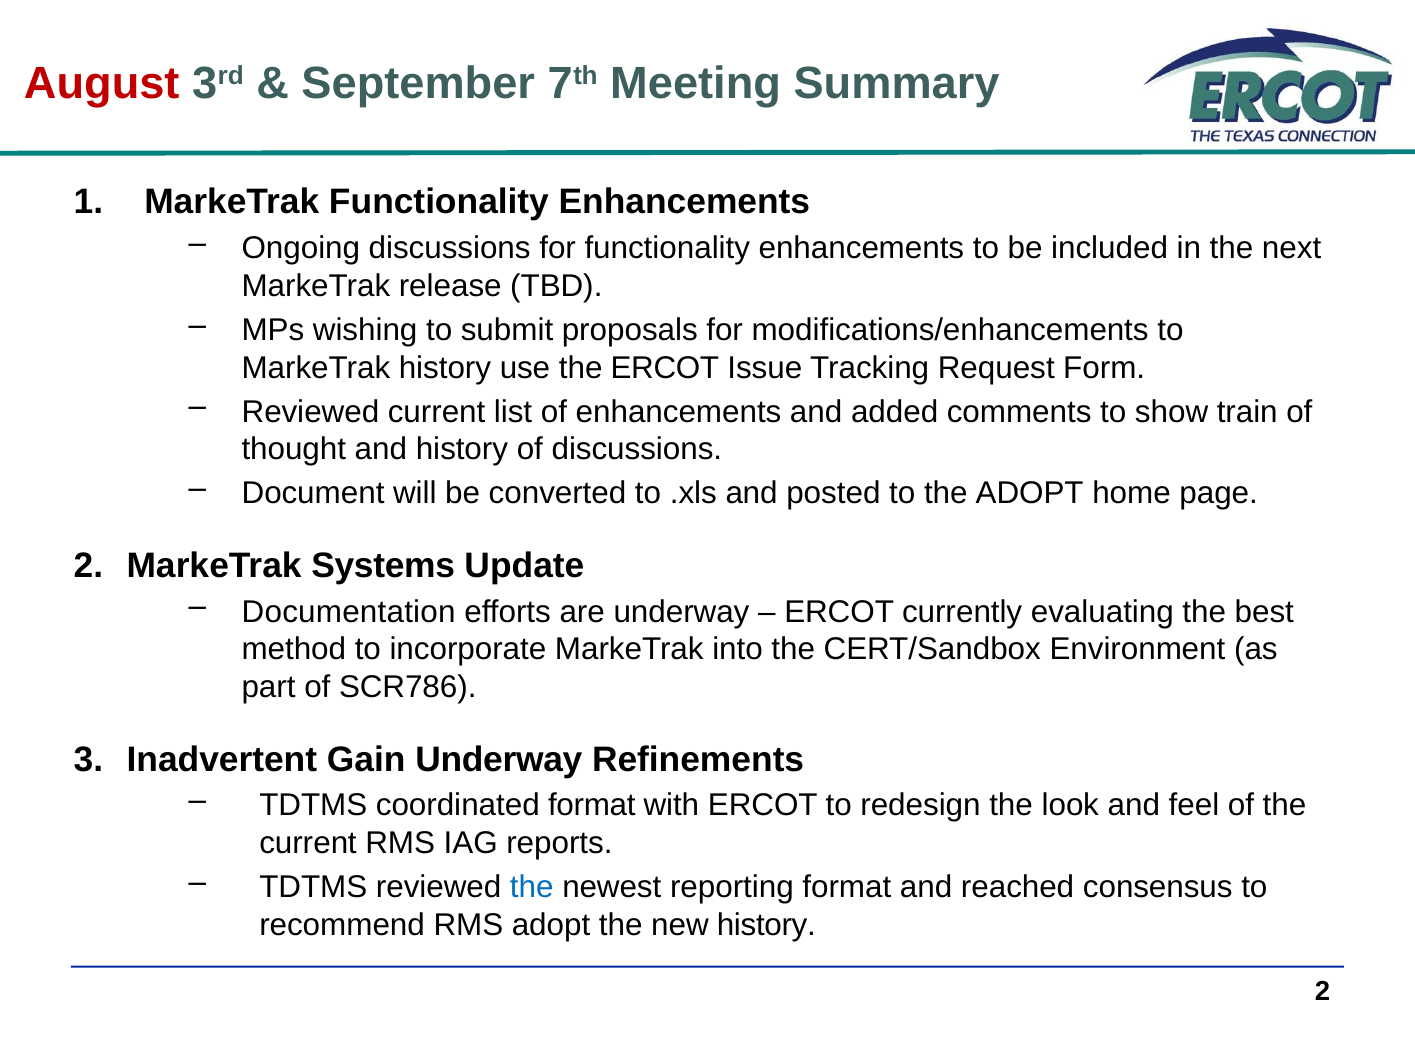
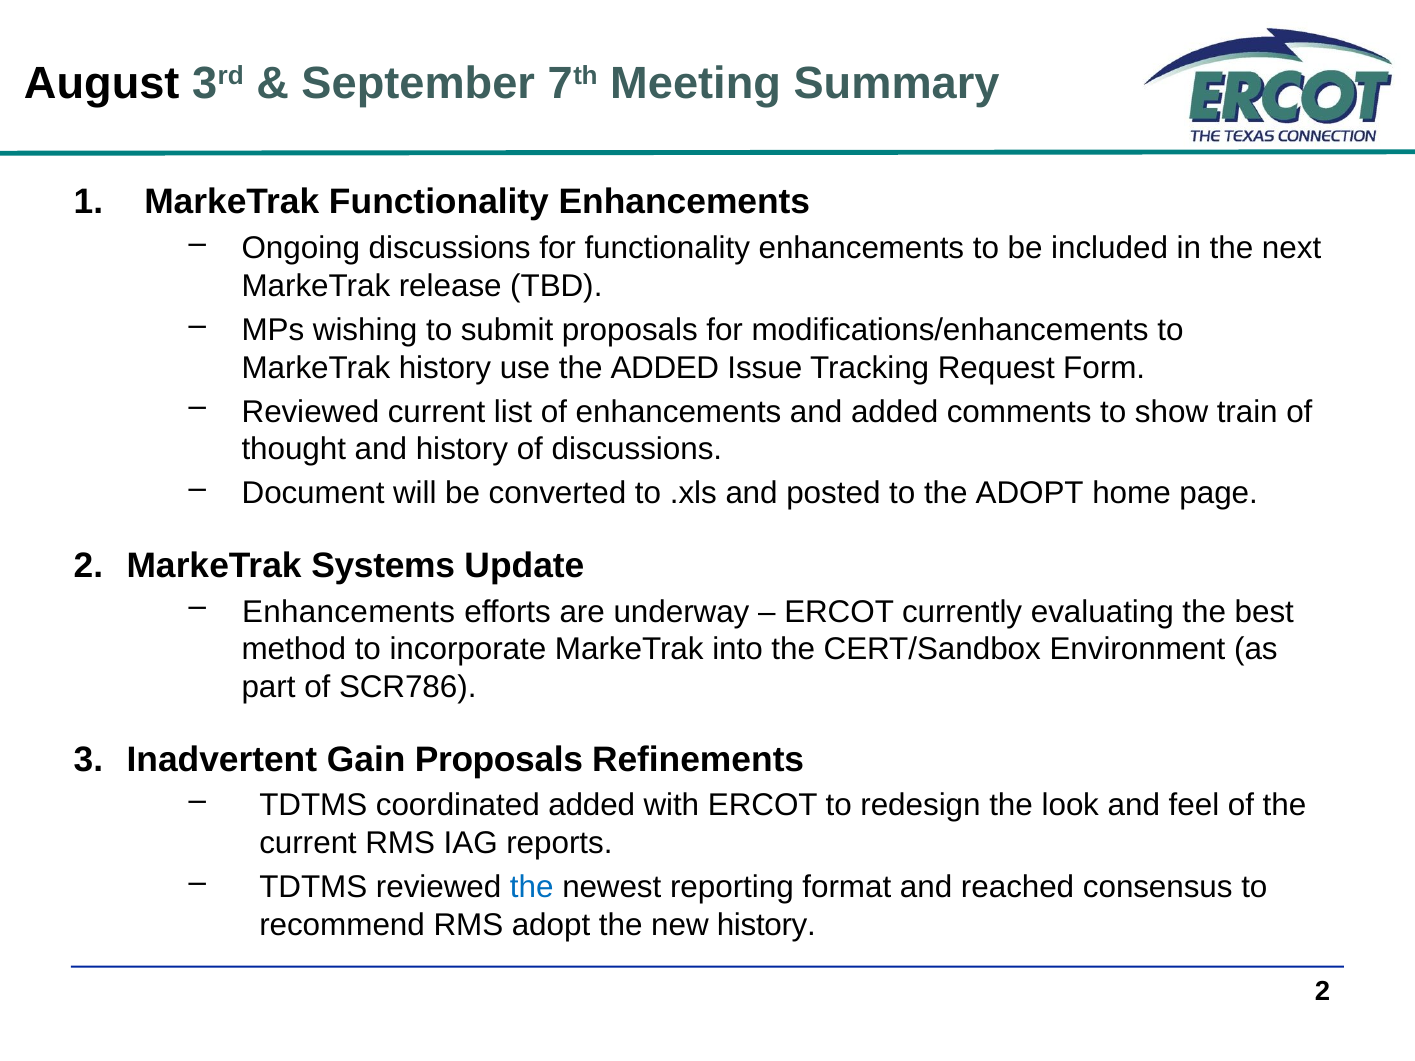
August colour: red -> black
the ERCOT: ERCOT -> ADDED
Documentation at (349, 612): Documentation -> Enhancements
Gain Underway: Underway -> Proposals
coordinated format: format -> added
